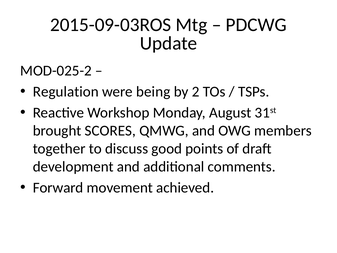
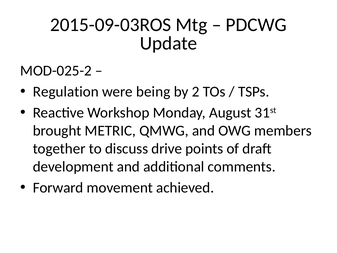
SCORES: SCORES -> METRIC
good: good -> drive
